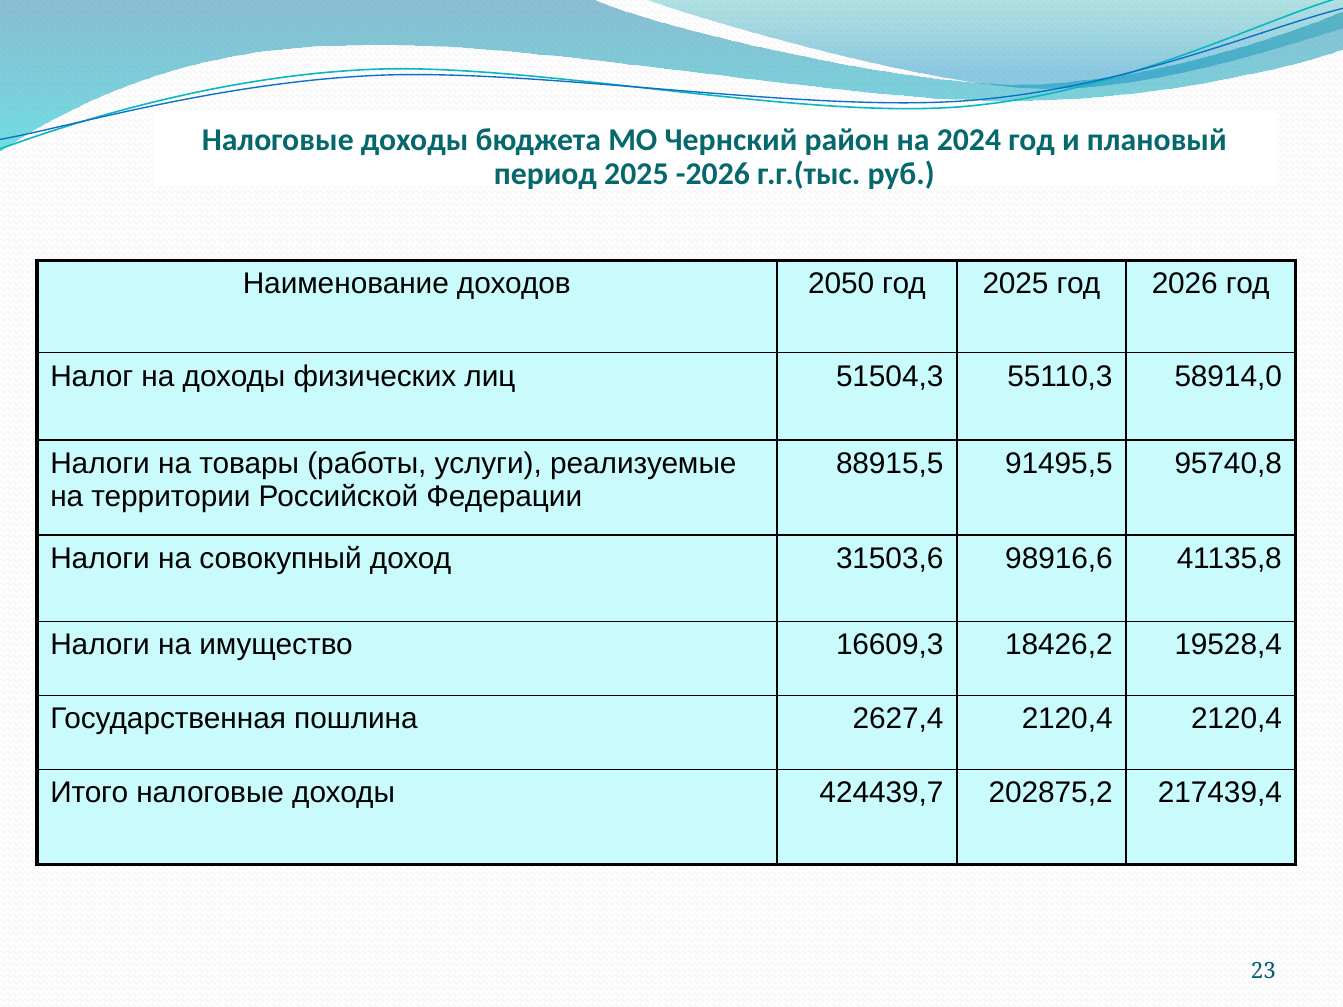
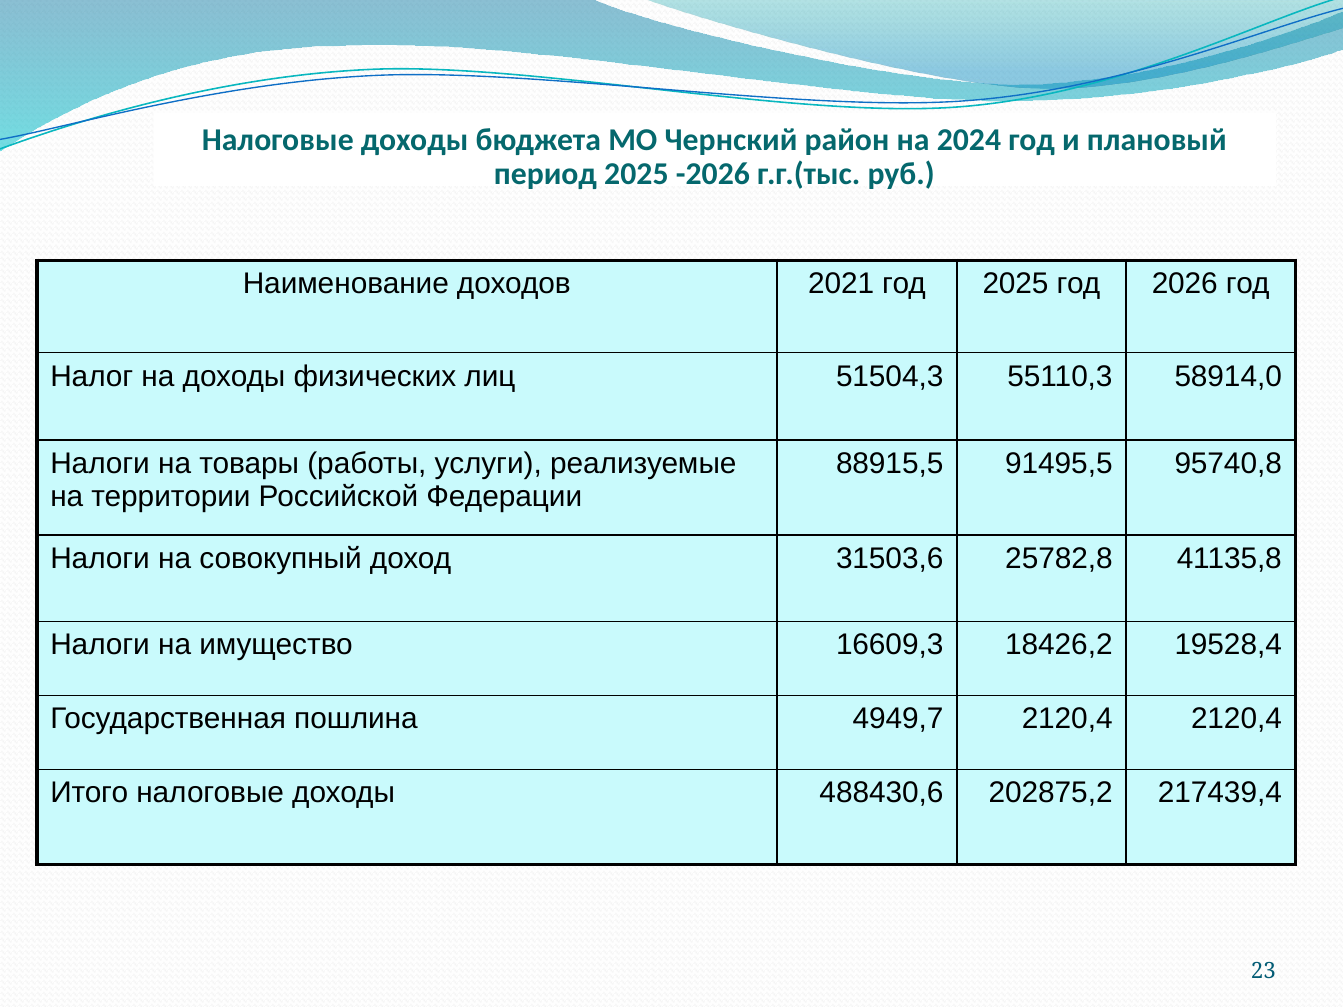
2050: 2050 -> 2021
98916,6: 98916,6 -> 25782,8
2627,4: 2627,4 -> 4949,7
424439,7: 424439,7 -> 488430,6
